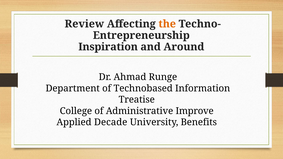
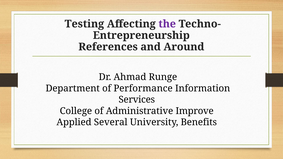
Review: Review -> Testing
the colour: orange -> purple
Inspiration: Inspiration -> References
Technobased: Technobased -> Performance
Treatise: Treatise -> Services
Decade: Decade -> Several
